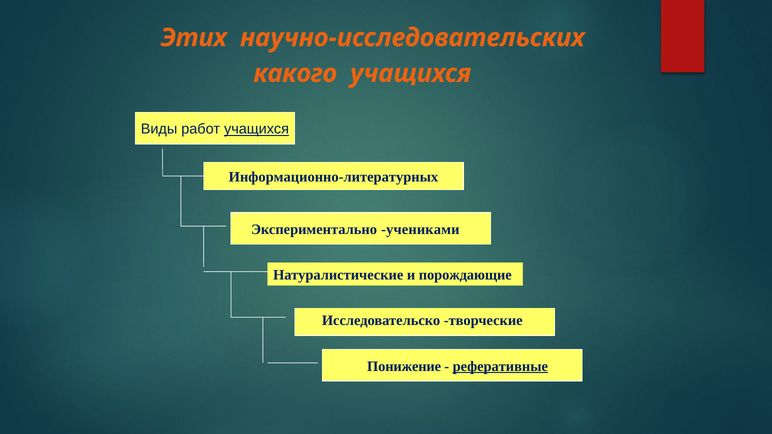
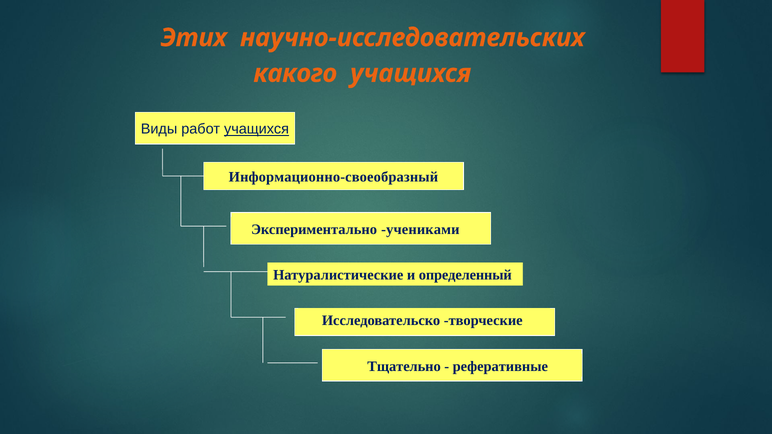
Информационно-литературных: Информационно-литературных -> Информационно-своеобразный
порождающие: порождающие -> определенный
Понижение: Понижение -> Тщательно
реферативные underline: present -> none
